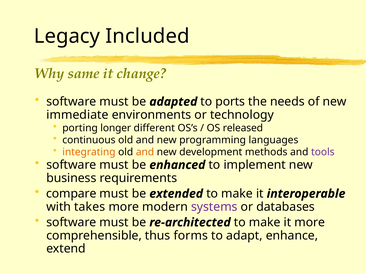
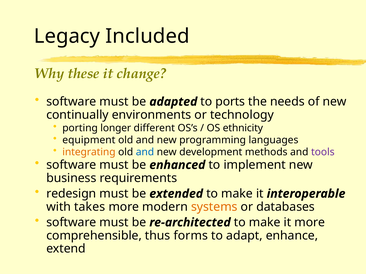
same: same -> these
immediate: immediate -> continually
released: released -> ethnicity
continuous: continuous -> equipment
and at (145, 152) colour: orange -> blue
compare: compare -> redesign
systems colour: purple -> orange
